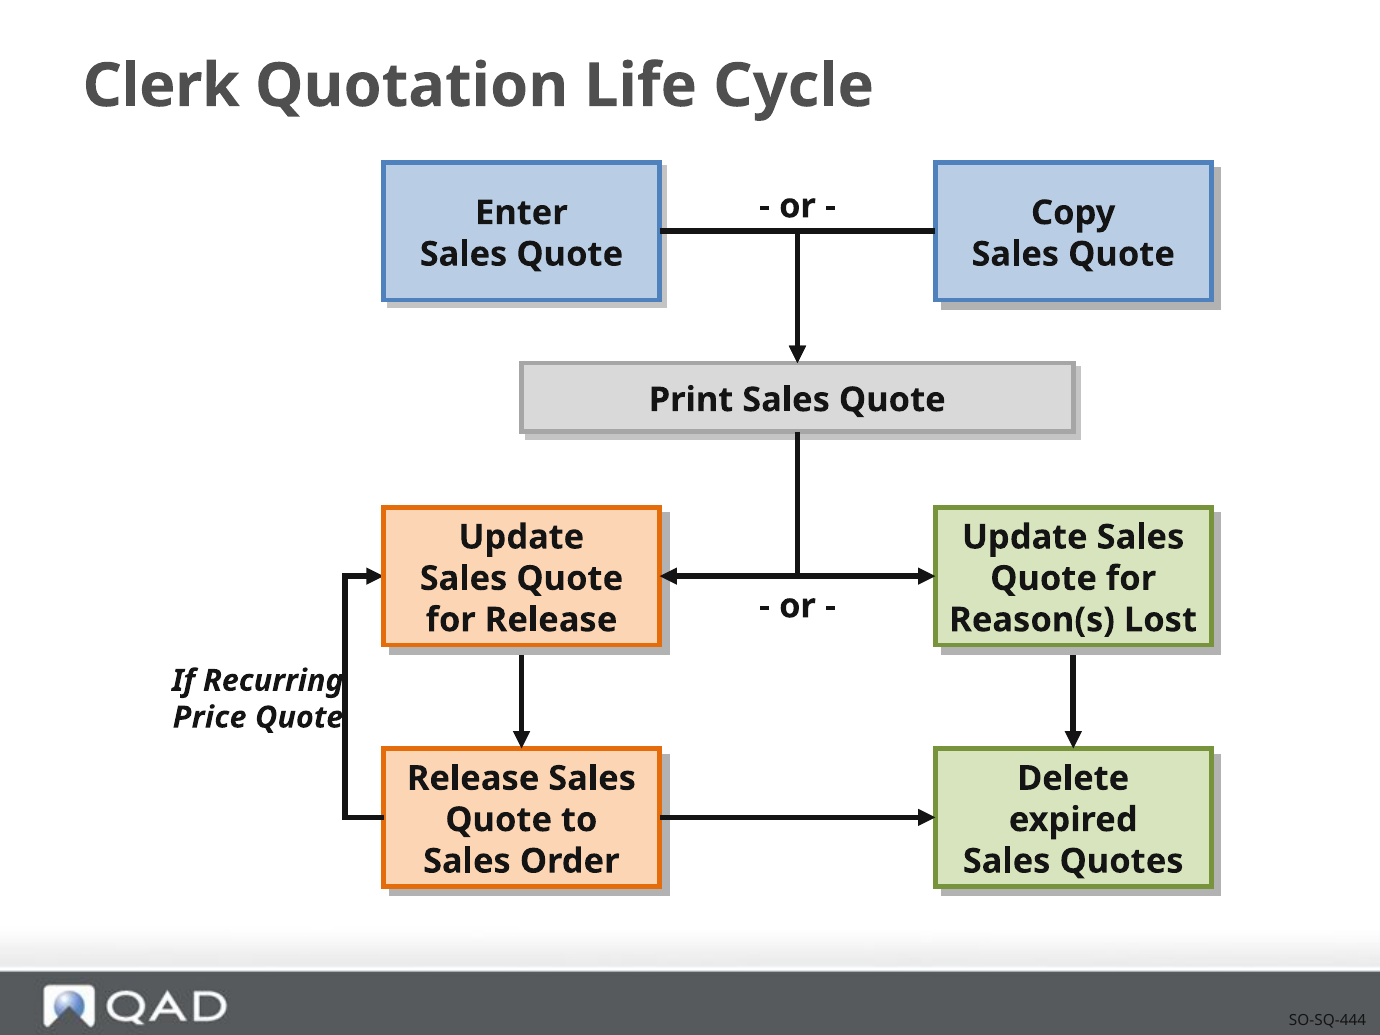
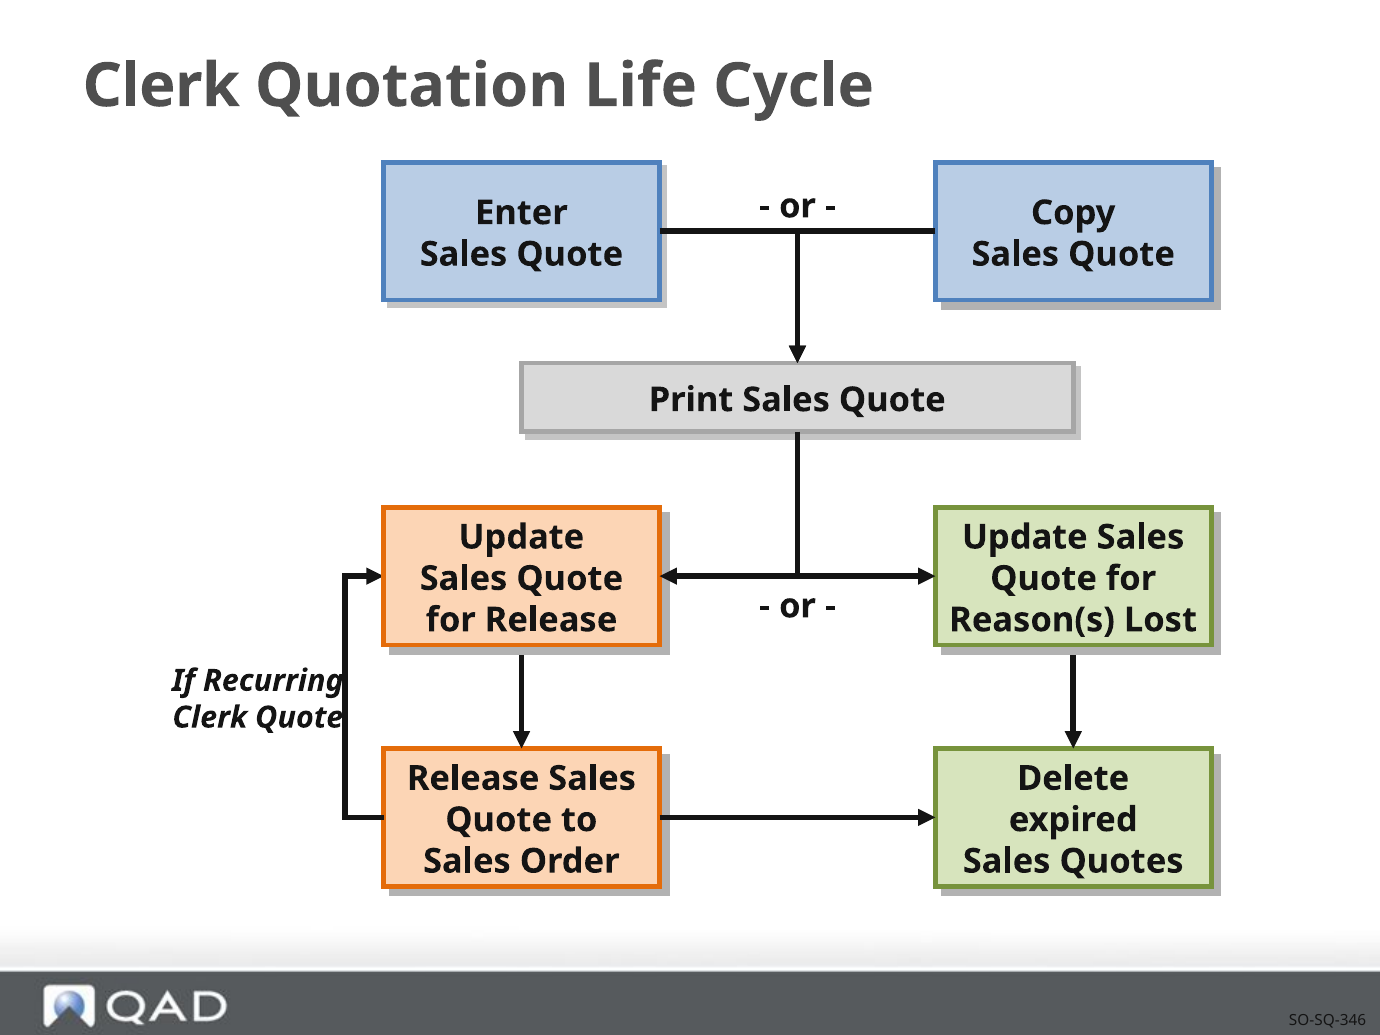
Price at (210, 717): Price -> Clerk
SO-SQ-444: SO-SQ-444 -> SO-SQ-346
